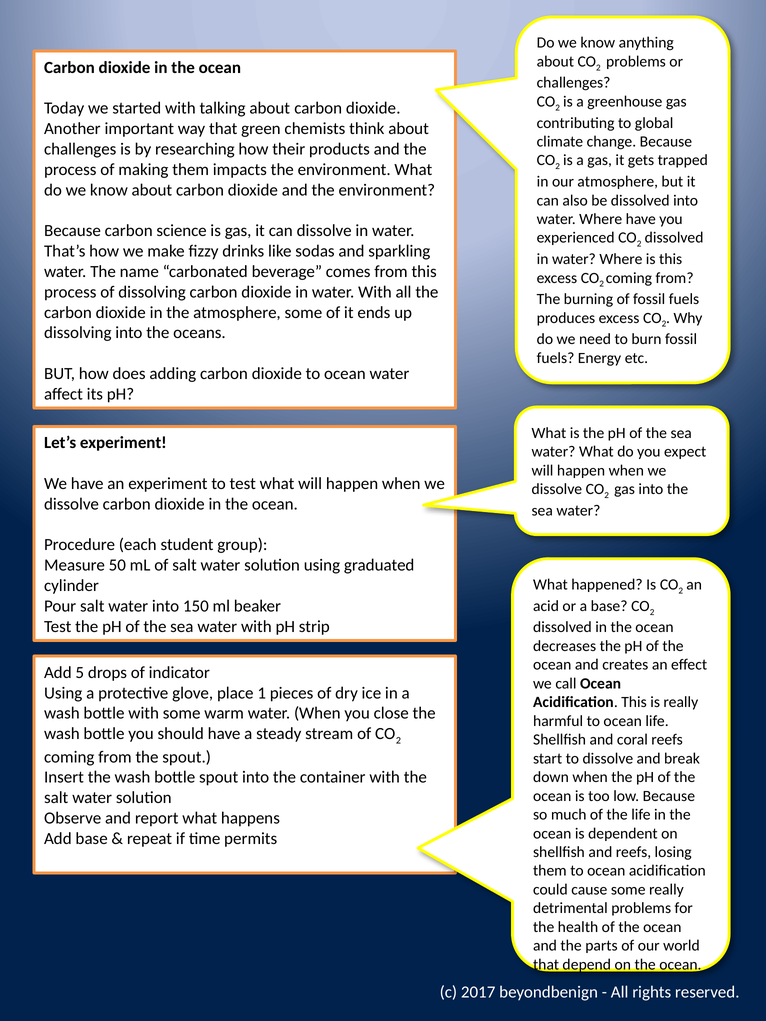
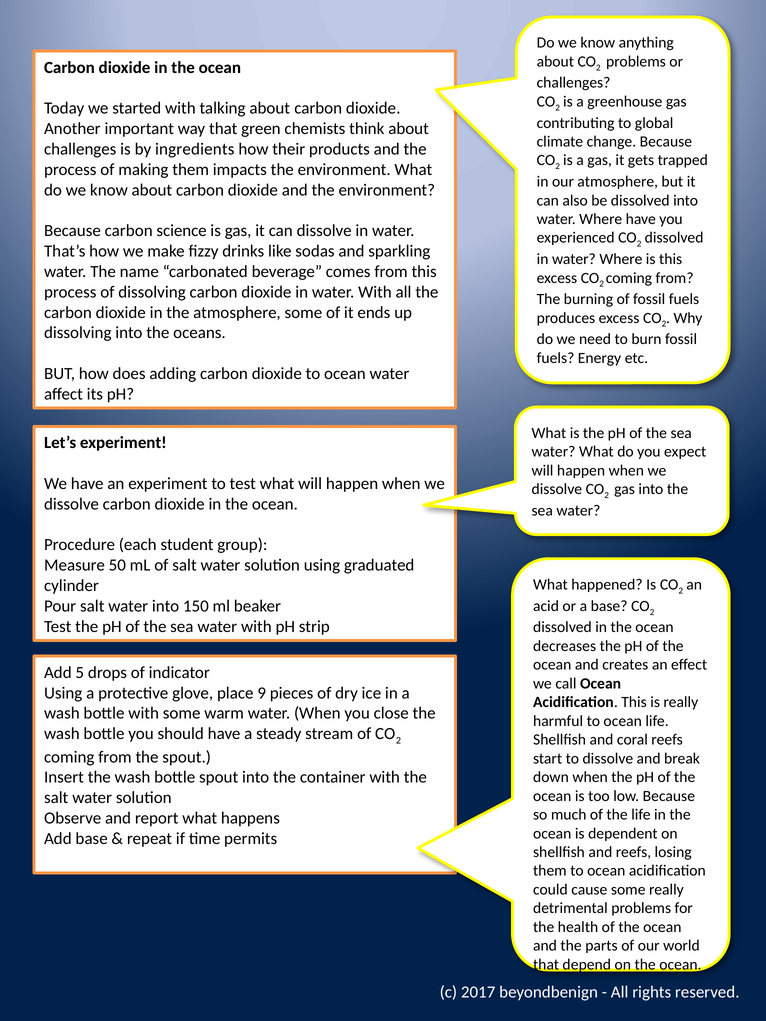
researching: researching -> ingredients
1: 1 -> 9
